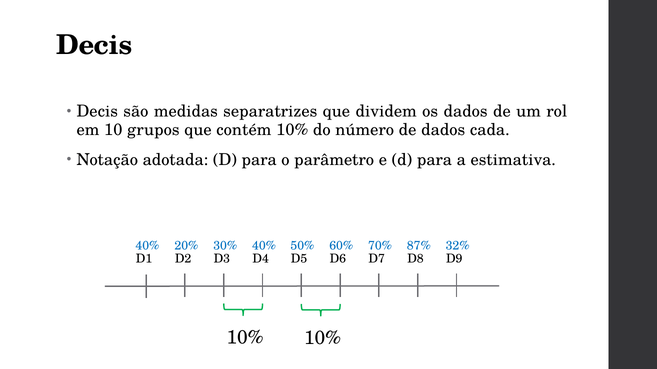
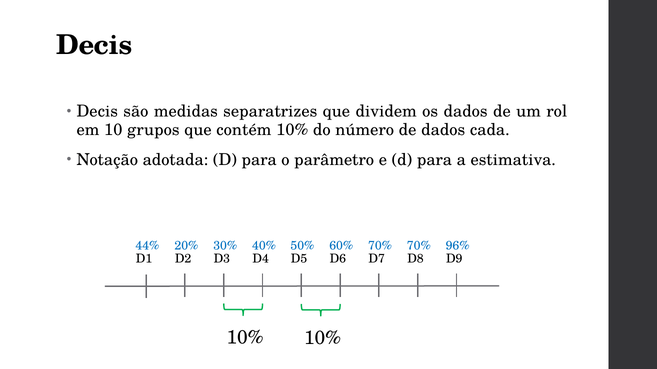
40% at (147, 246): 40% -> 44%
87% at (419, 246): 87% -> 70%
32%: 32% -> 96%
